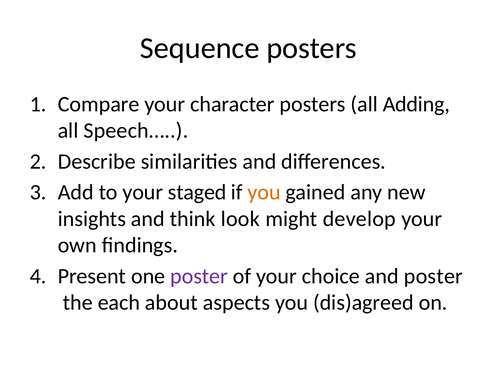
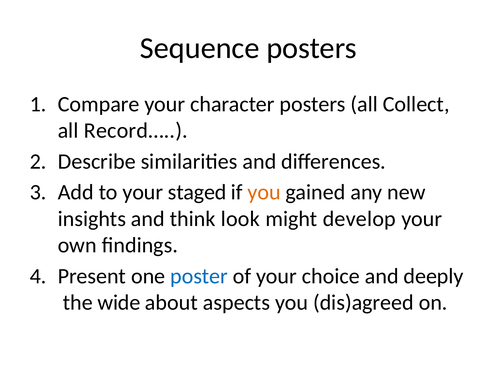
Adding: Adding -> Collect
Speech…: Speech… -> Record…
poster at (199, 277) colour: purple -> blue
and poster: poster -> deeply
each: each -> wide
